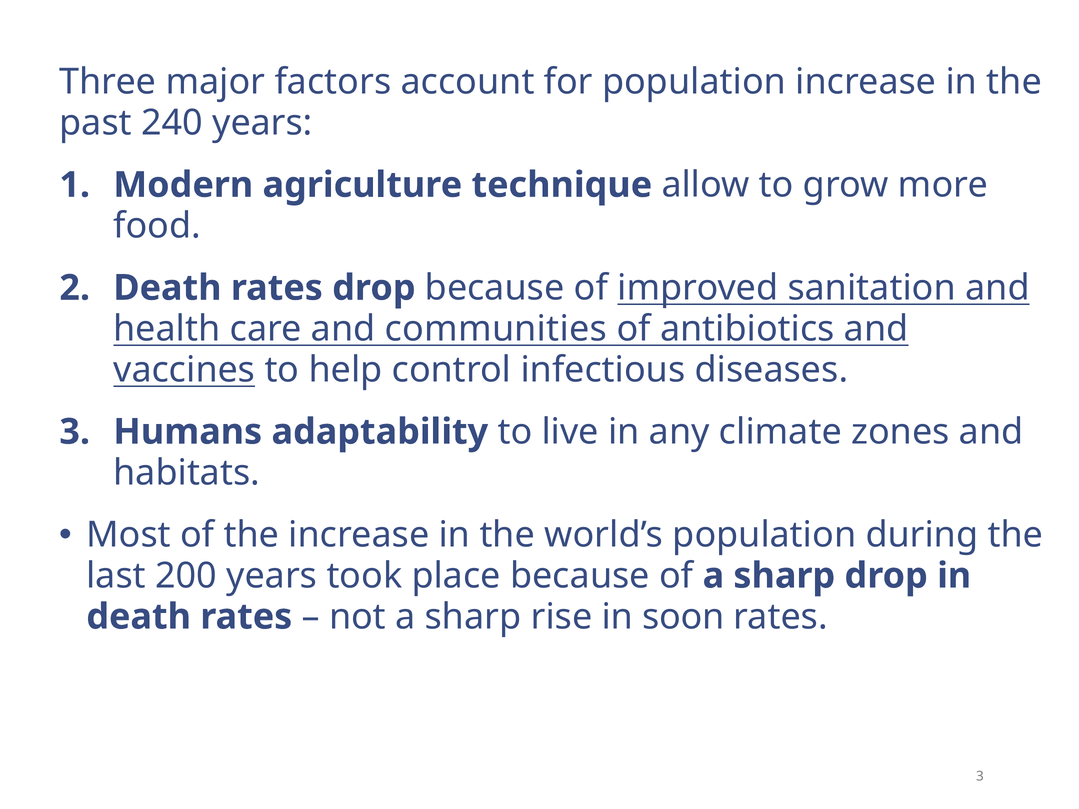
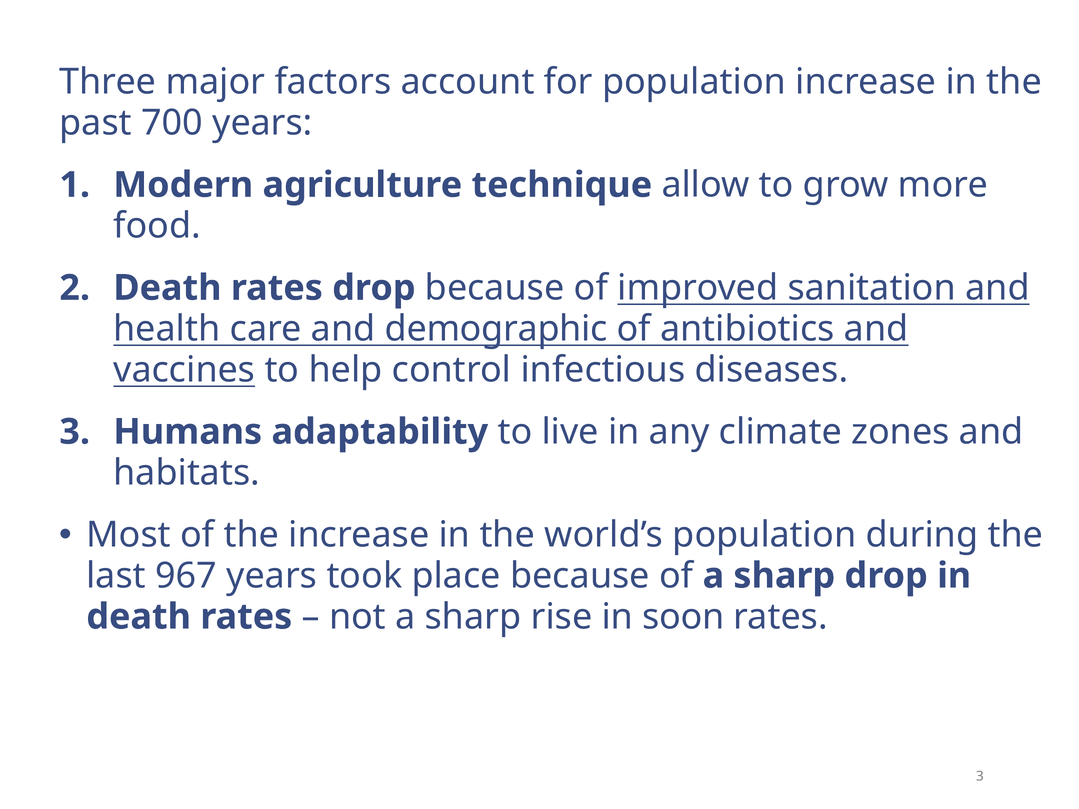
240: 240 -> 700
communities: communities -> demographic
200: 200 -> 967
